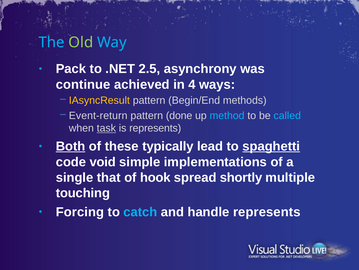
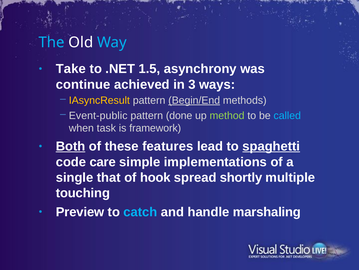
Old colour: light green -> white
Pack: Pack -> Take
2.5: 2.5 -> 1.5
4: 4 -> 3
Begin/End underline: none -> present
Event-return: Event-return -> Event-public
method colour: light blue -> light green
task underline: present -> none
is represents: represents -> framework
typically: typically -> features
void: void -> care
Forcing: Forcing -> Preview
handle represents: represents -> marshaling
